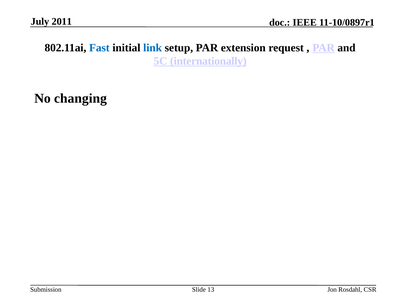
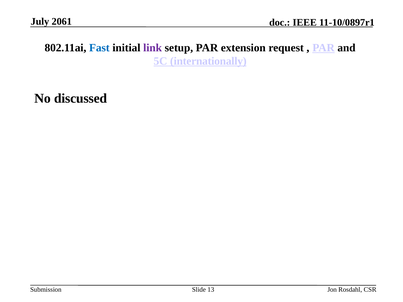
2011: 2011 -> 2061
link colour: blue -> purple
changing: changing -> discussed
